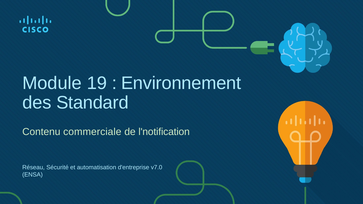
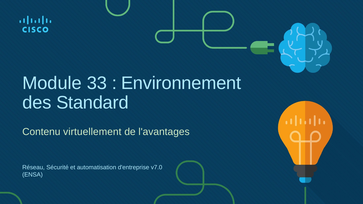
19: 19 -> 33
commerciale: commerciale -> virtuellement
l'notification: l'notification -> l'avantages
